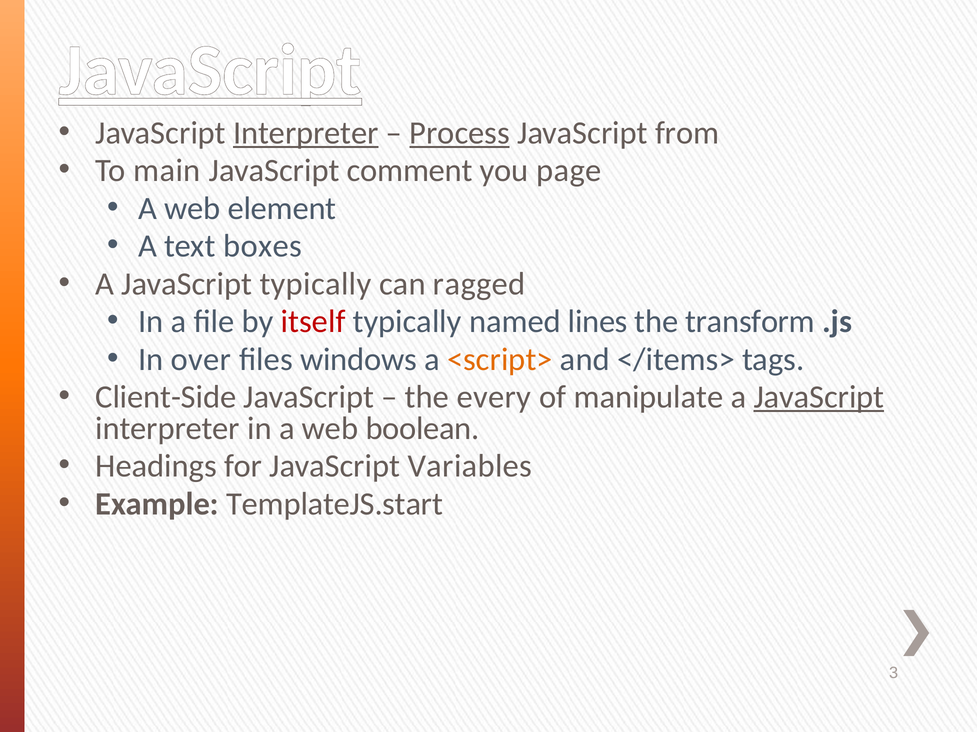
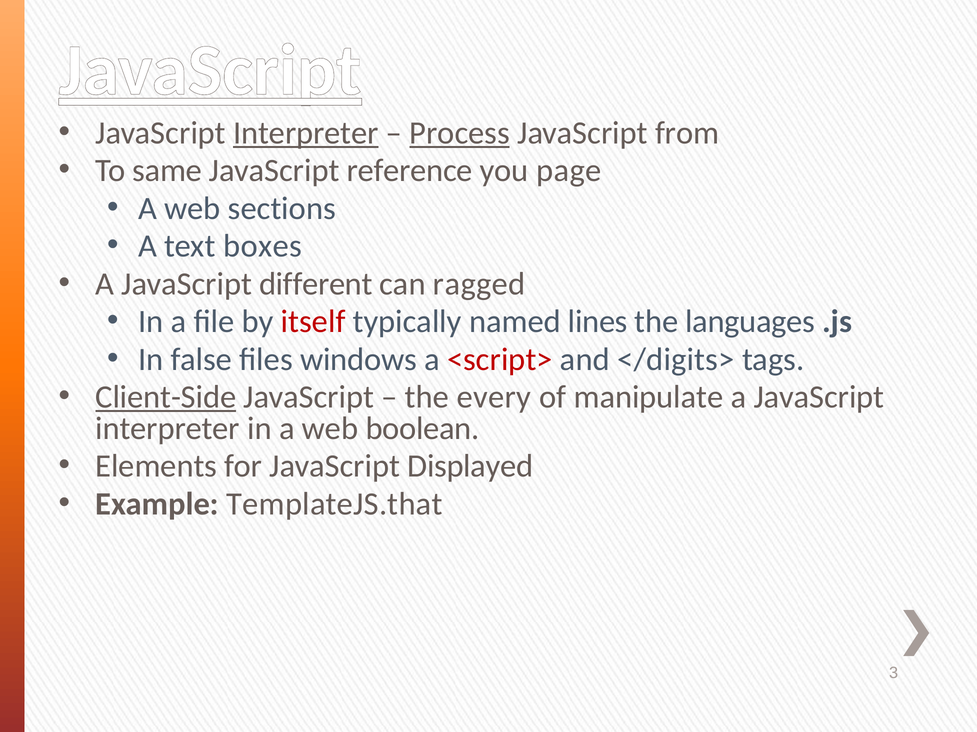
main: main -> same
comment: comment -> reference
element: element -> sections
JavaScript typically: typically -> different
transform: transform -> languages
over: over -> false
<script> colour: orange -> red
</items>: </items> -> </digits>
Client-Side underline: none -> present
JavaScript at (819, 398) underline: present -> none
Headings: Headings -> Elements
Variables: Variables -> Displayed
TemplateJS.start: TemplateJS.start -> TemplateJS.that
